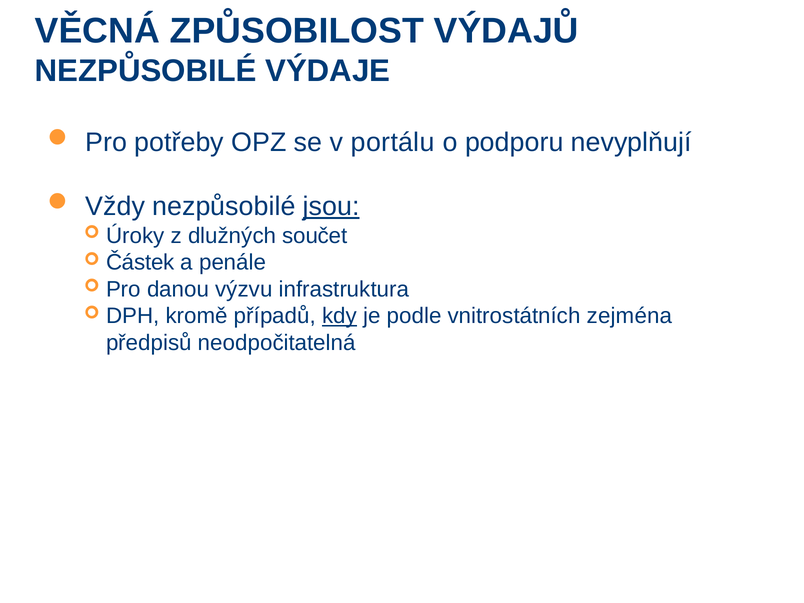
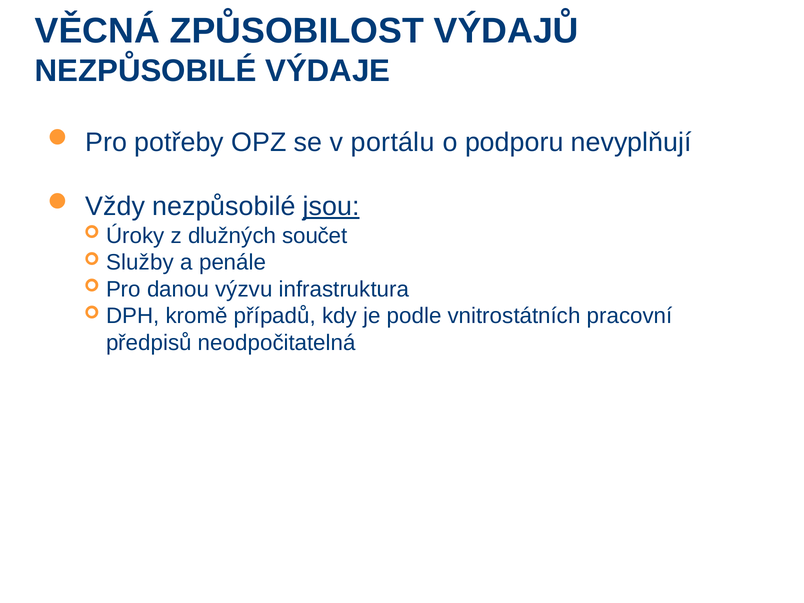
Částek: Částek -> Služby
kdy underline: present -> none
zejména: zejména -> pracovní
